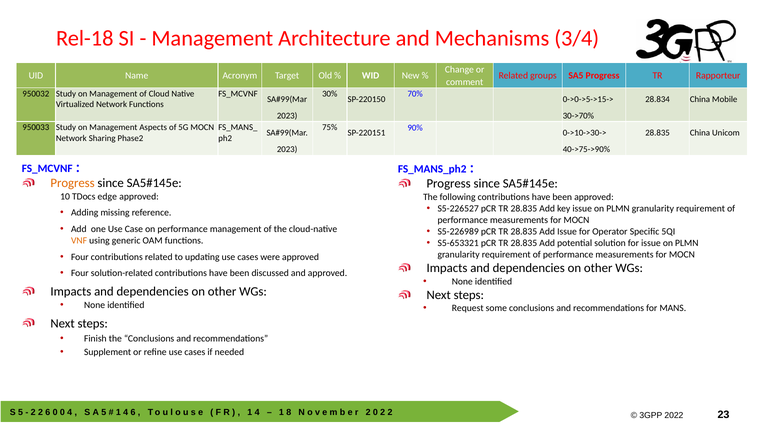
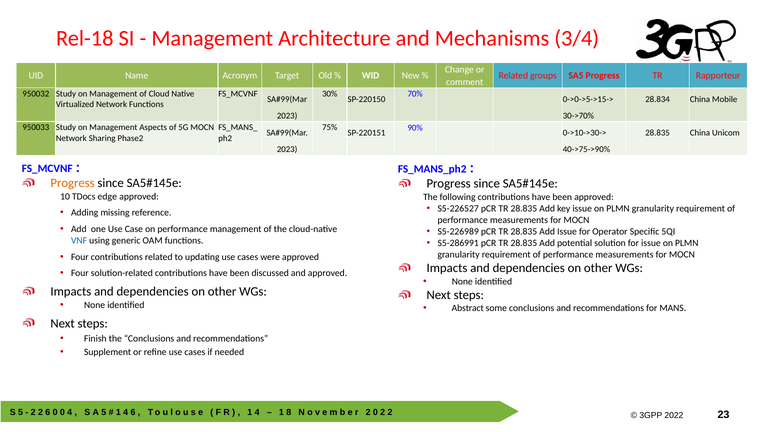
VNF colour: orange -> blue
S5-653321: S5-653321 -> S5-286991
Request: Request -> Abstract
